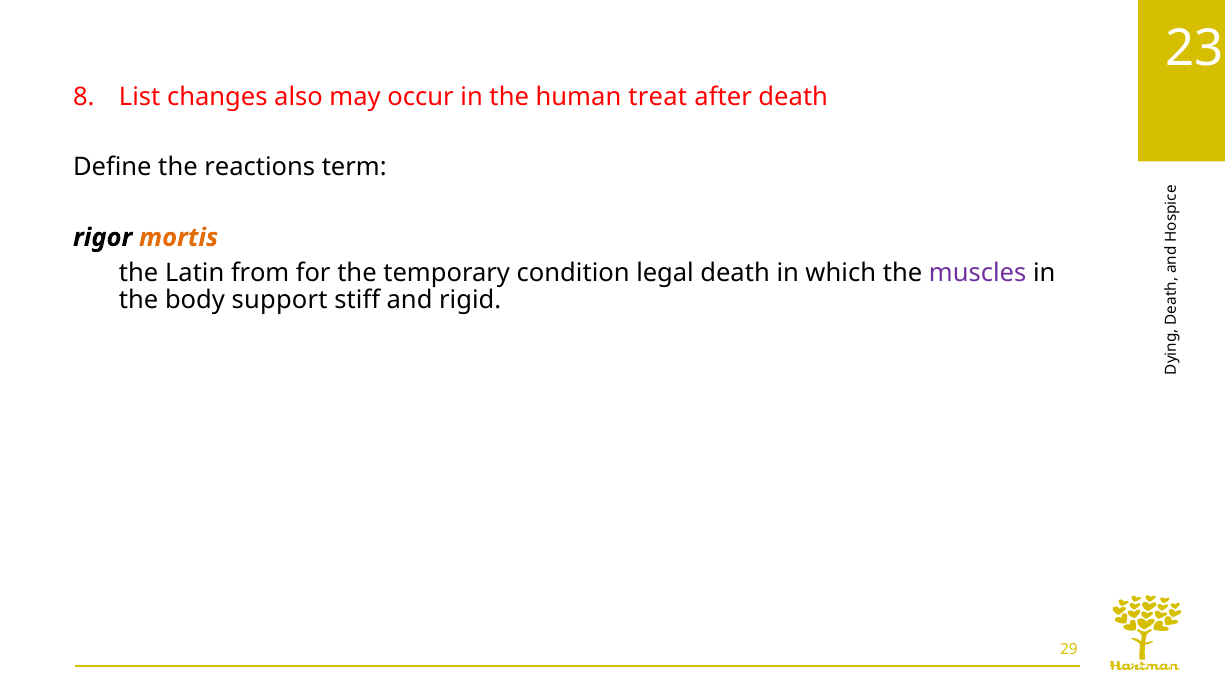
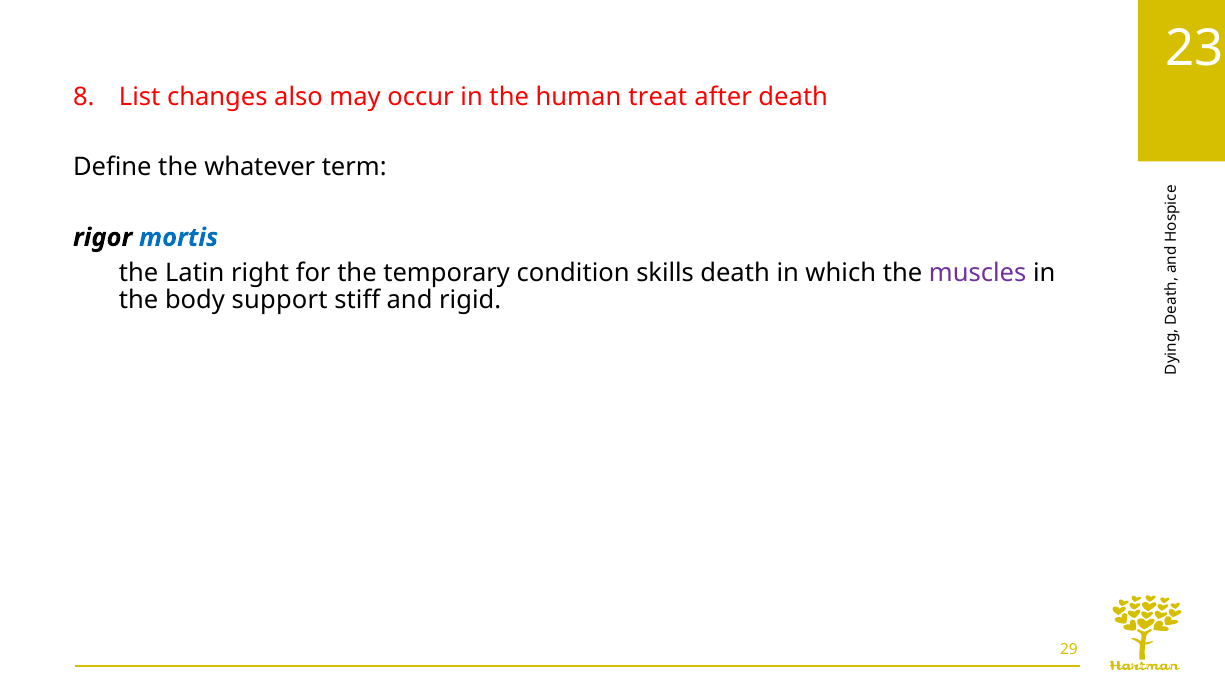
reactions: reactions -> whatever
mortis colour: orange -> blue
from: from -> right
legal: legal -> skills
